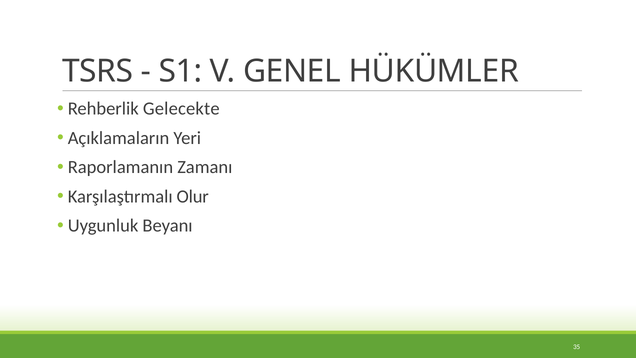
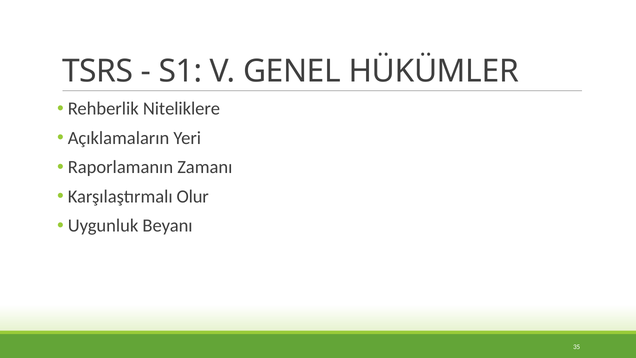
Gelecekte: Gelecekte -> Niteliklere
